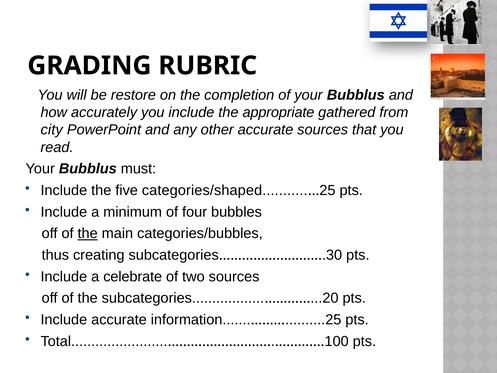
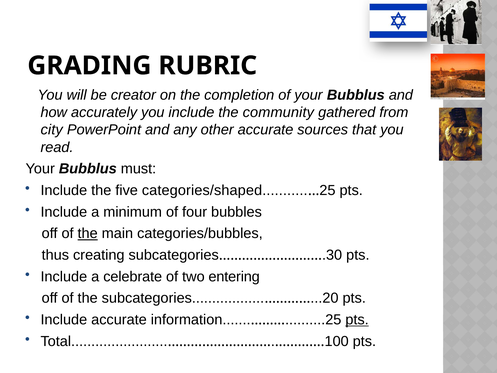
restore: restore -> creator
appropriate: appropriate -> community
two sources: sources -> entering
pts at (357, 320) underline: none -> present
